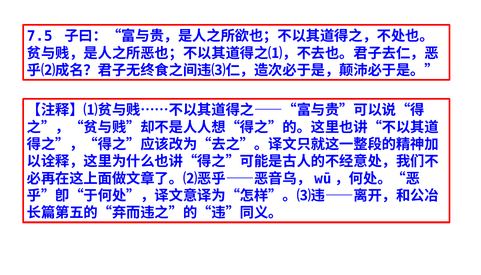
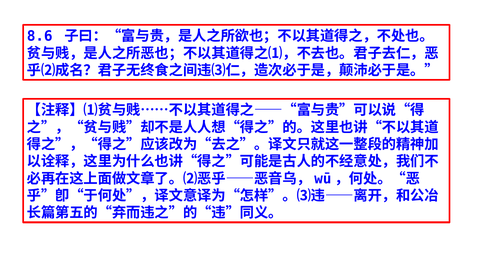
7.5: 7.5 -> 8.6
